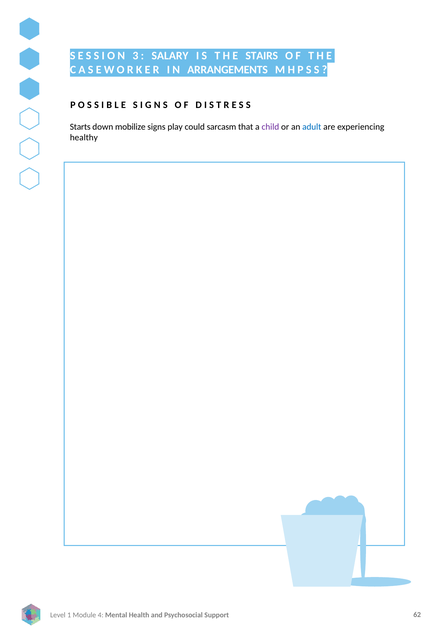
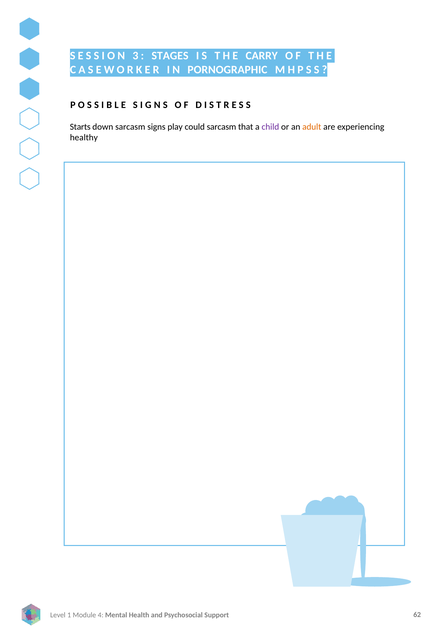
SALARY: SALARY -> STAGES
STAIRS: STAIRS -> CARRY
ARRANGEMENTS: ARRANGEMENTS -> PORNOGRAPHIC
down mobilize: mobilize -> sarcasm
adult colour: blue -> orange
